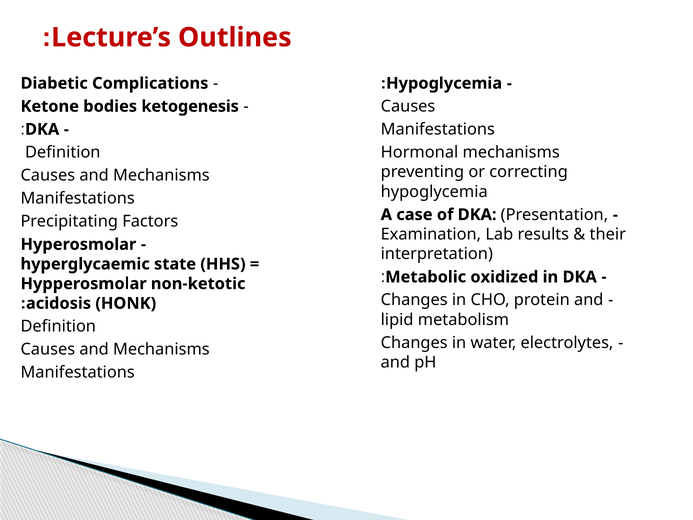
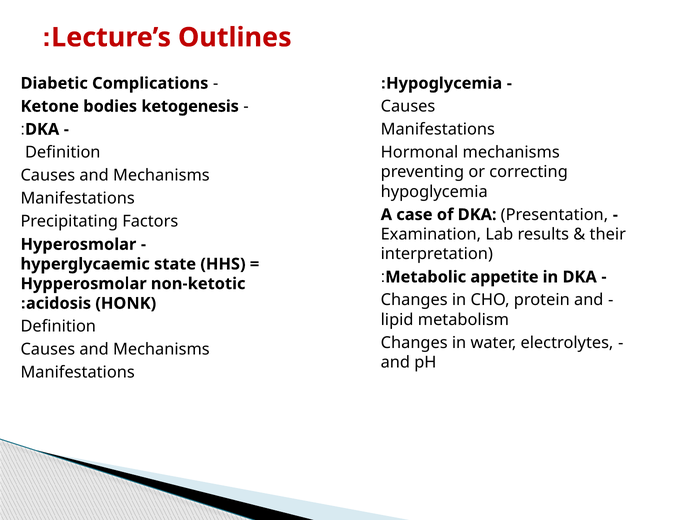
oxidized: oxidized -> appetite
